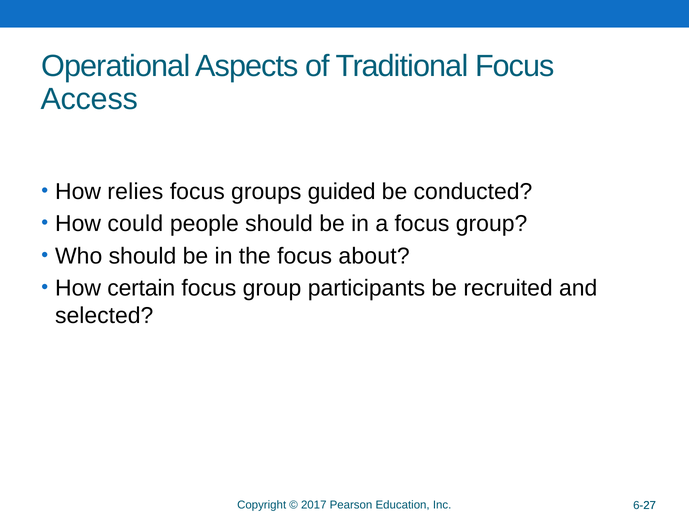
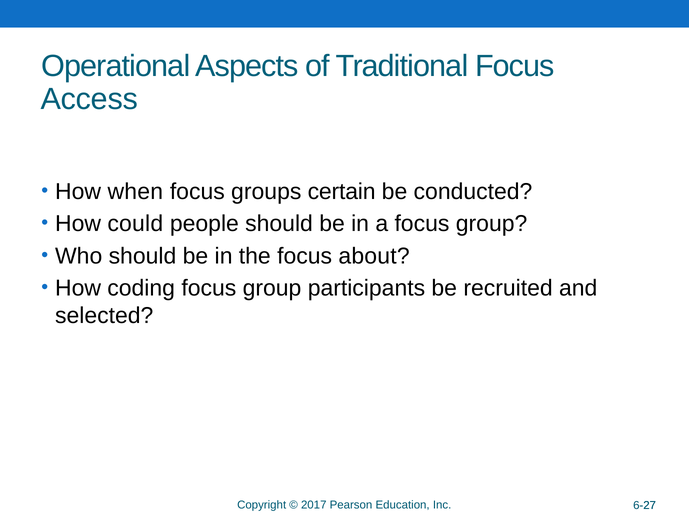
relies: relies -> when
guided: guided -> certain
certain: certain -> coding
